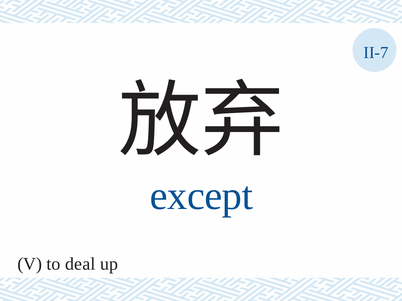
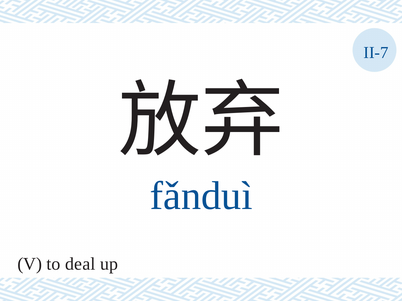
except: except -> fǎnduì
